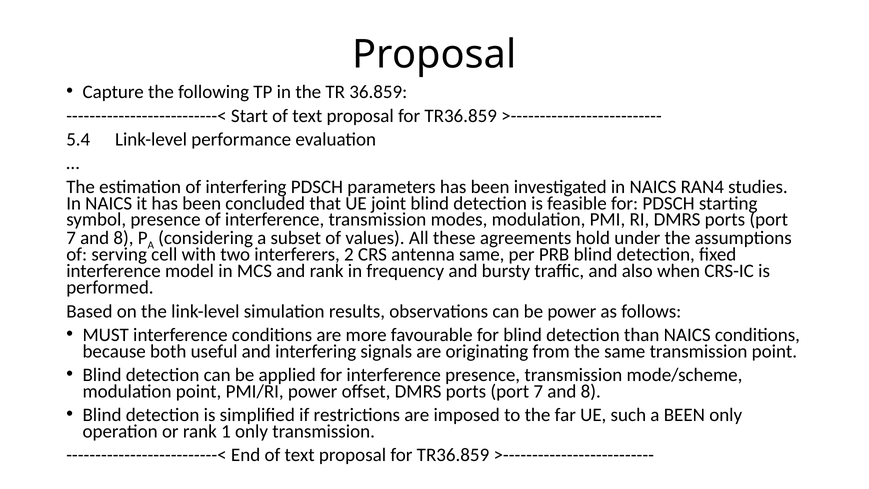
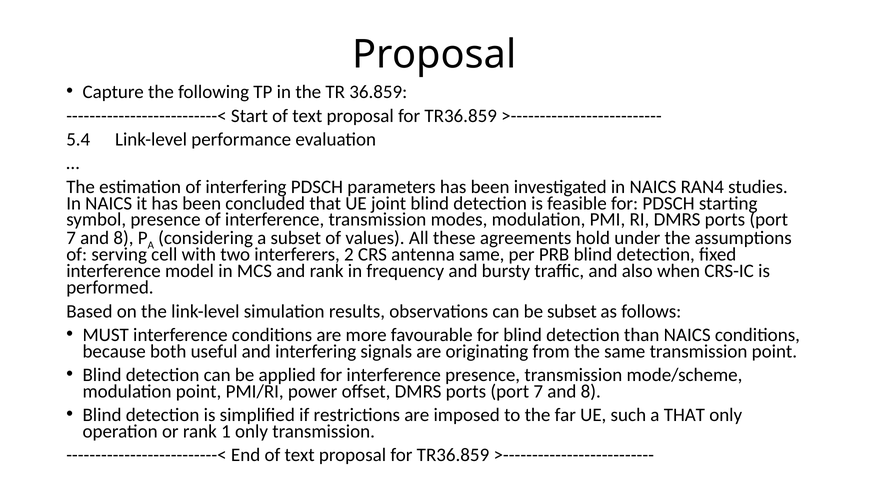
be power: power -> subset
a BEEN: BEEN -> THAT
